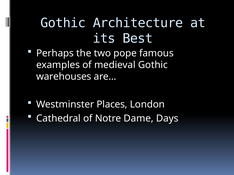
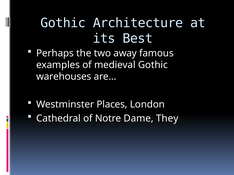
pope: pope -> away
Days: Days -> They
